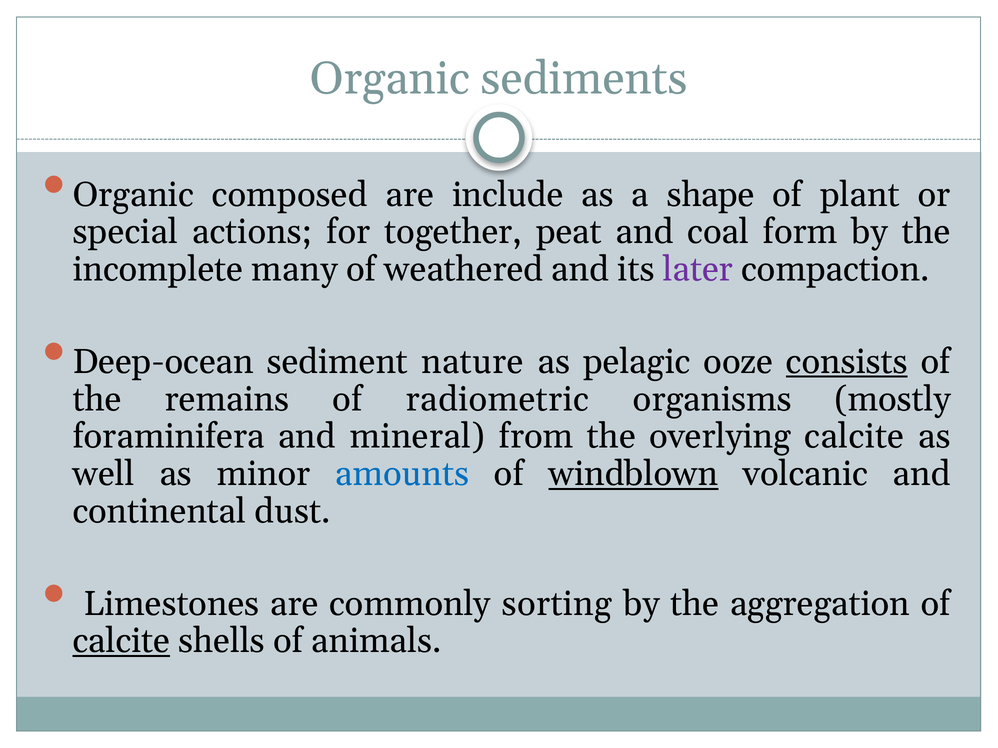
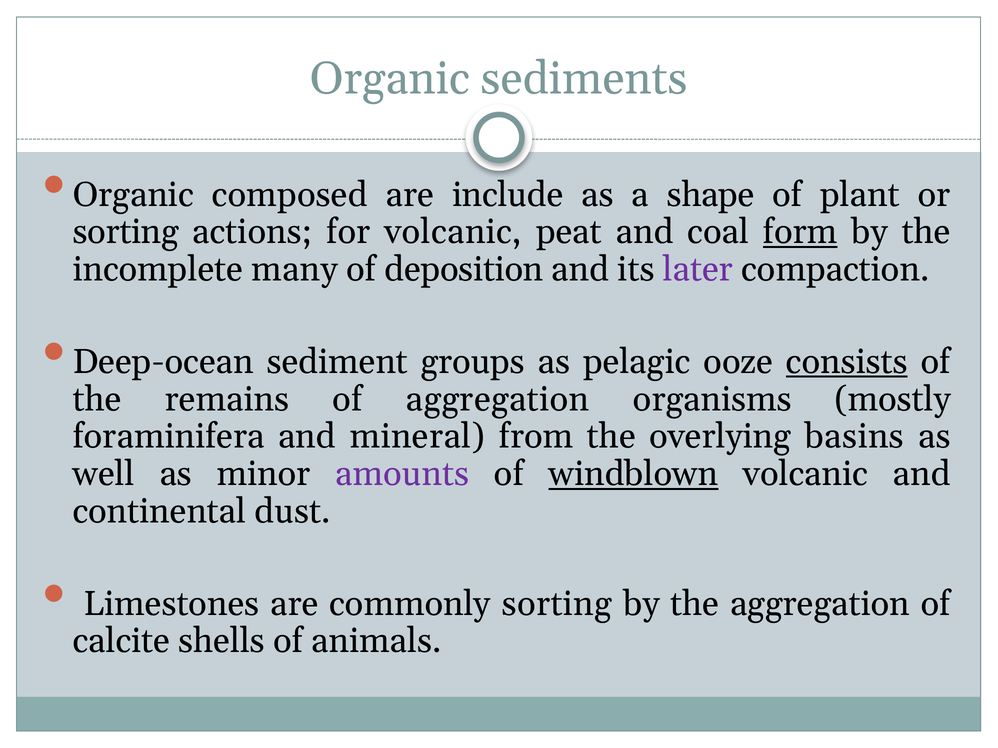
special at (125, 232): special -> sorting
for together: together -> volcanic
form underline: none -> present
weathered: weathered -> deposition
nature: nature -> groups
of radiometric: radiometric -> aggregation
overlying calcite: calcite -> basins
amounts colour: blue -> purple
calcite at (121, 641) underline: present -> none
